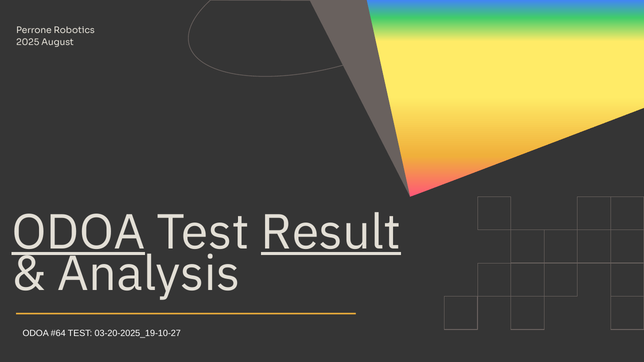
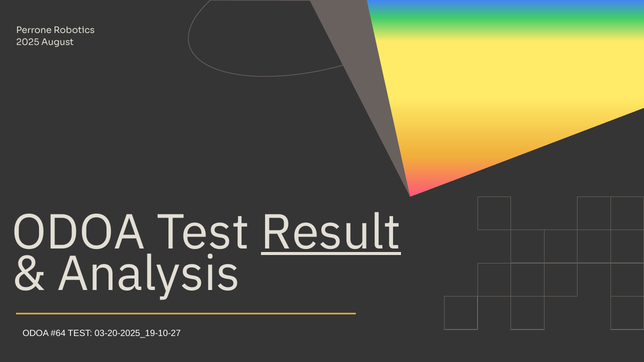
ODOA at (78, 233) underline: present -> none
